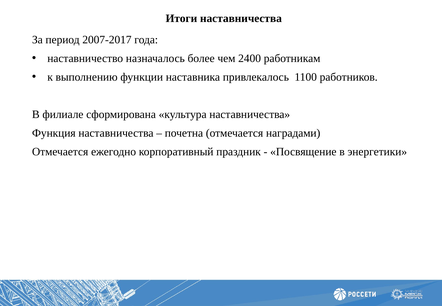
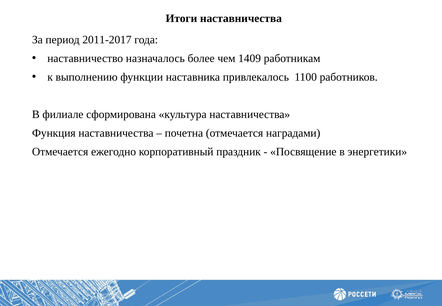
2007-2017: 2007-2017 -> 2011-2017
2400: 2400 -> 1409
